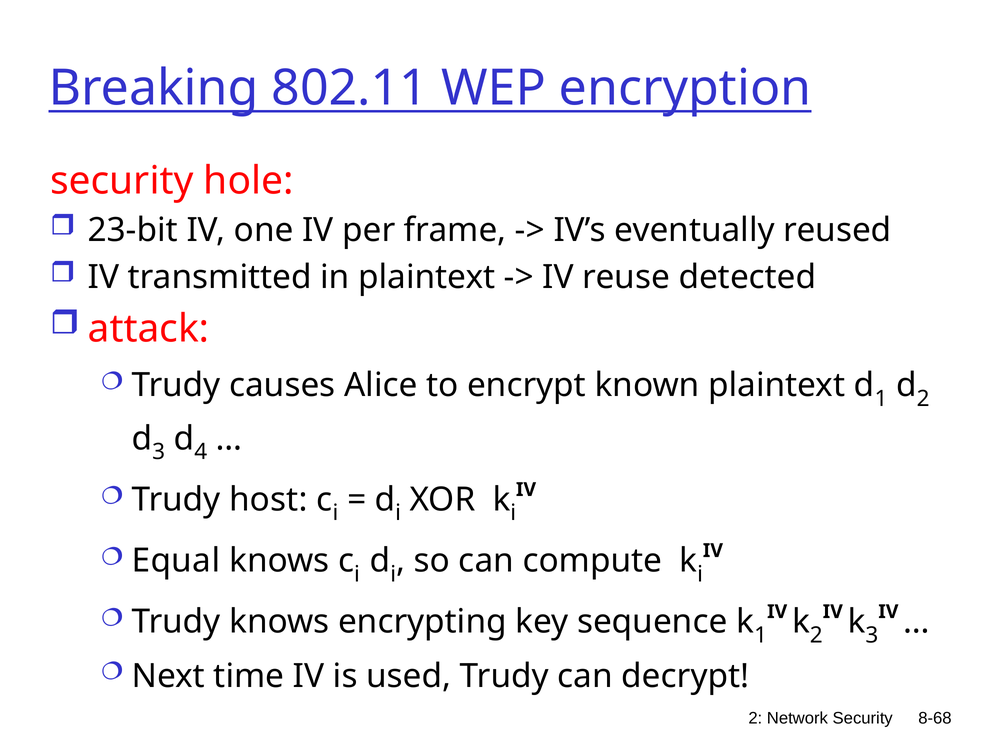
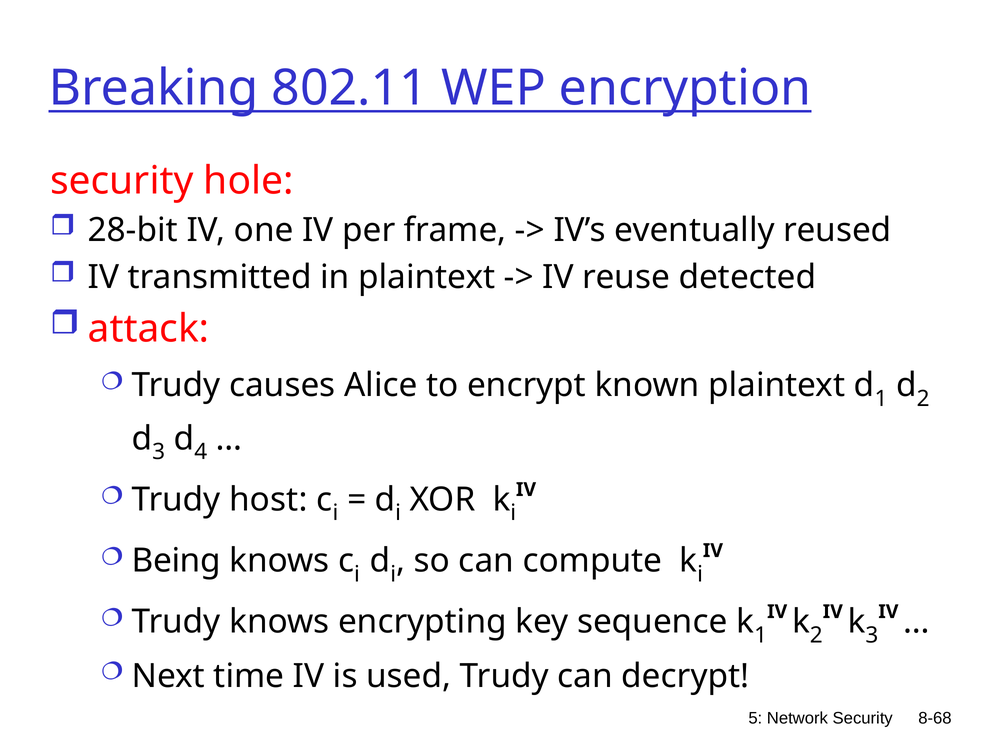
23-bit: 23-bit -> 28-bit
Equal: Equal -> Being
2 at (755, 718): 2 -> 5
